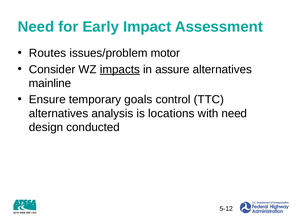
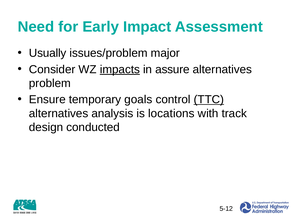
Routes: Routes -> Usually
motor: motor -> major
mainline: mainline -> problem
TTC underline: none -> present
with need: need -> track
